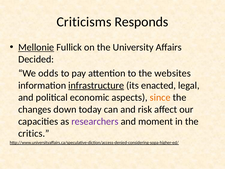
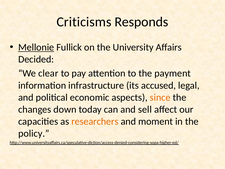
odds: odds -> clear
websites: websites -> payment
infrastructure underline: present -> none
enacted: enacted -> accused
risk: risk -> sell
researchers colour: purple -> orange
critics: critics -> policy
